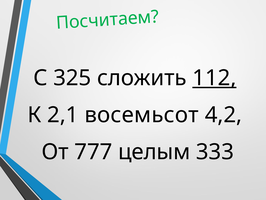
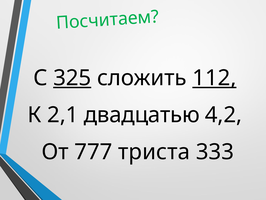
325 underline: none -> present
восемьсот: восемьсот -> двадцатью
целым: целым -> триста
